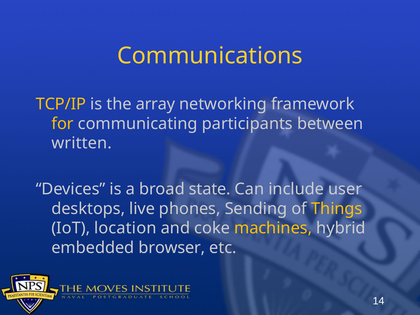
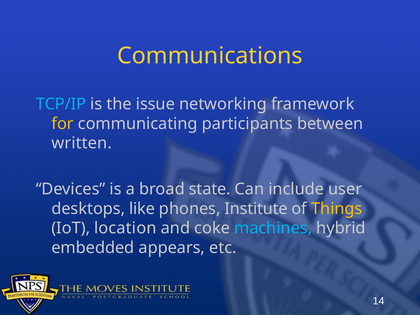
TCP/IP colour: yellow -> light blue
array: array -> issue
live: live -> like
Sending: Sending -> Institute
machines colour: yellow -> light blue
browser: browser -> appears
